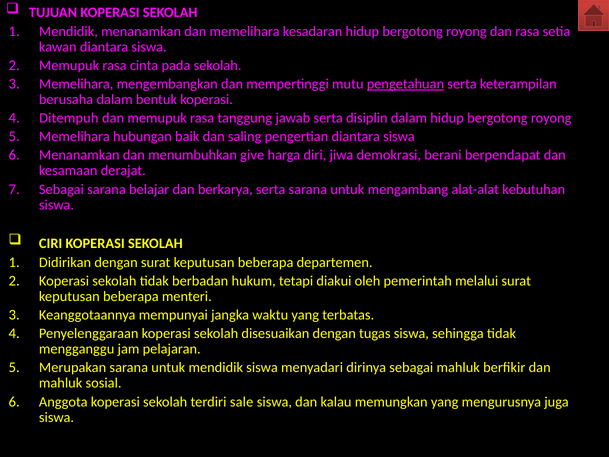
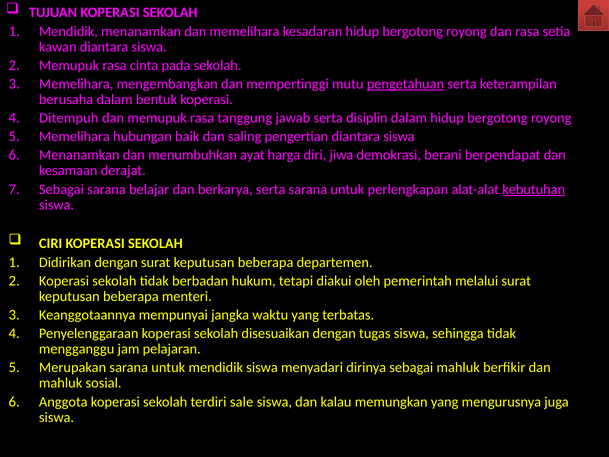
give: give -> ayat
mengambang: mengambang -> perlengkapan
kebutuhan underline: none -> present
